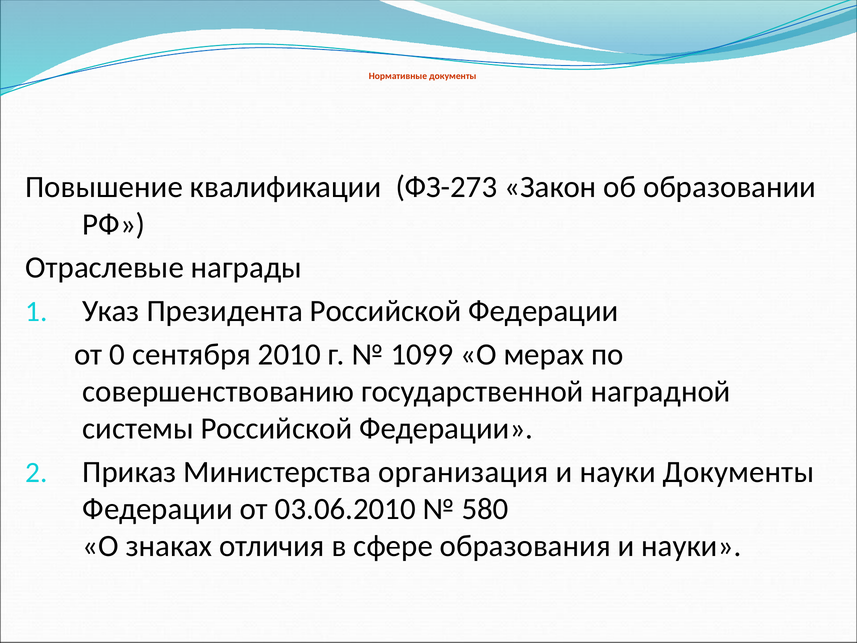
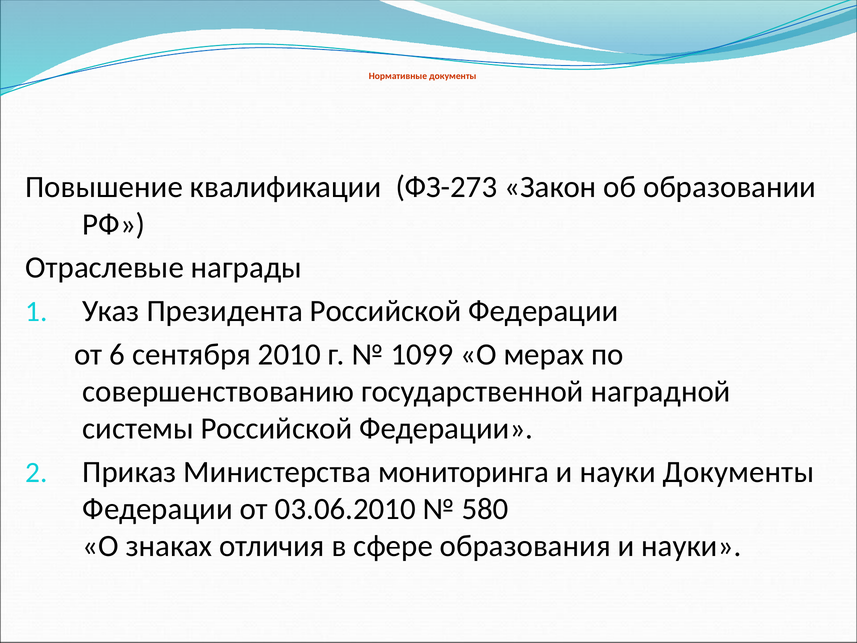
0: 0 -> 6
организация: организация -> мониторинга
